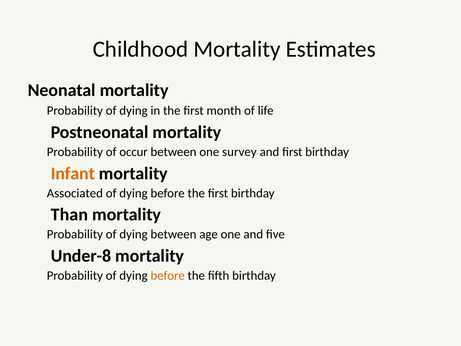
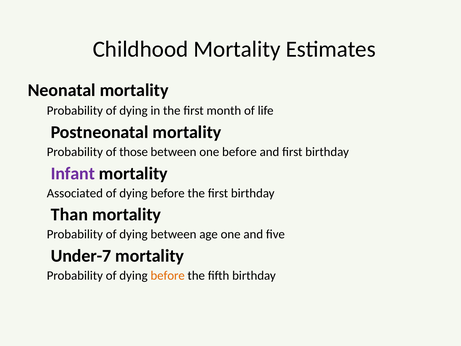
occur: occur -> those
one survey: survey -> before
Infant colour: orange -> purple
Under-8: Under-8 -> Under-7
